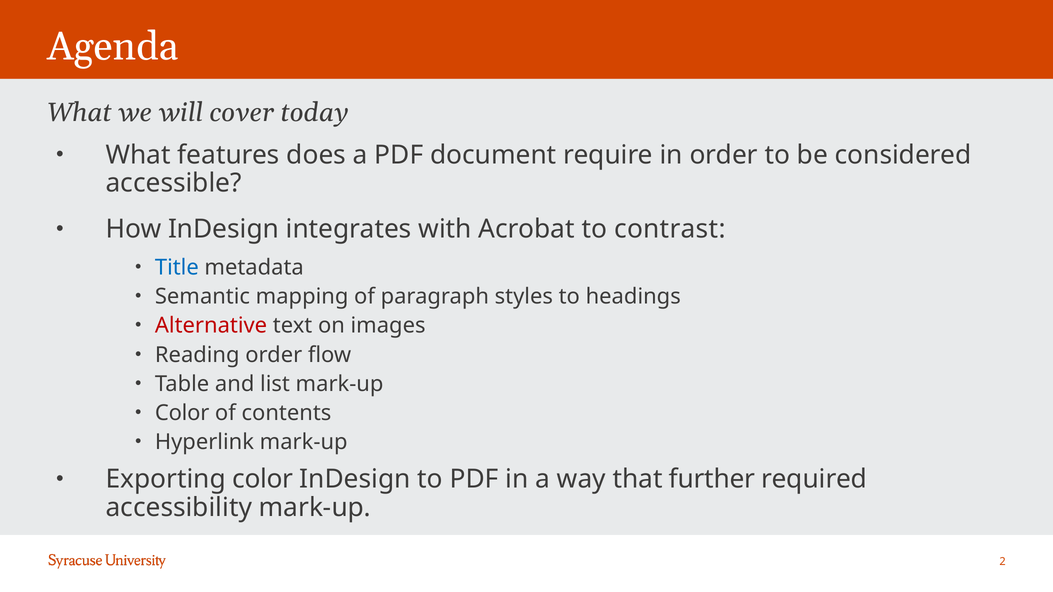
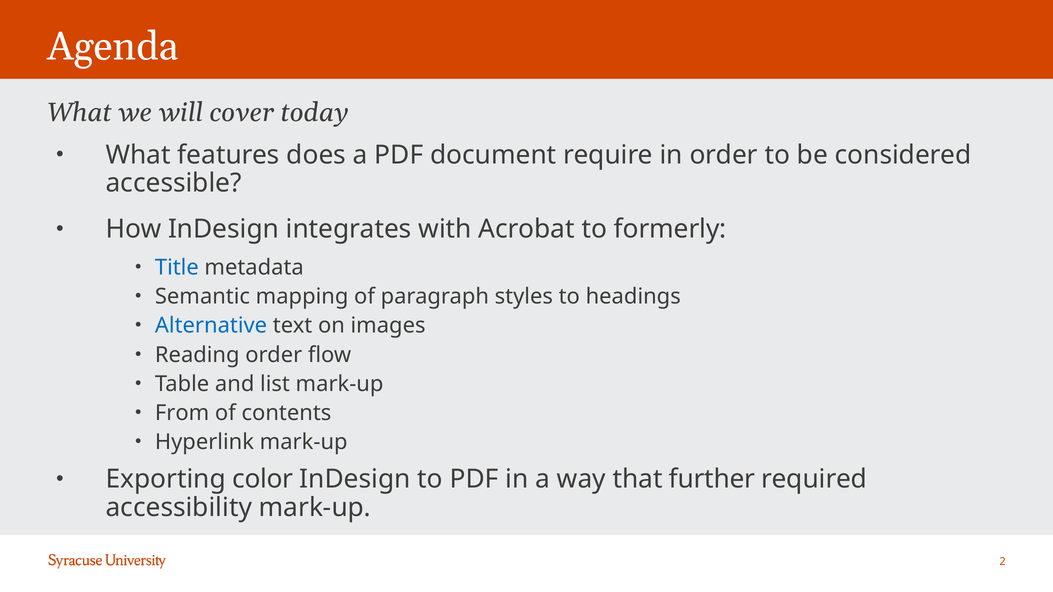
contrast: contrast -> formerly
Alternative colour: red -> blue
Color at (182, 413): Color -> From
